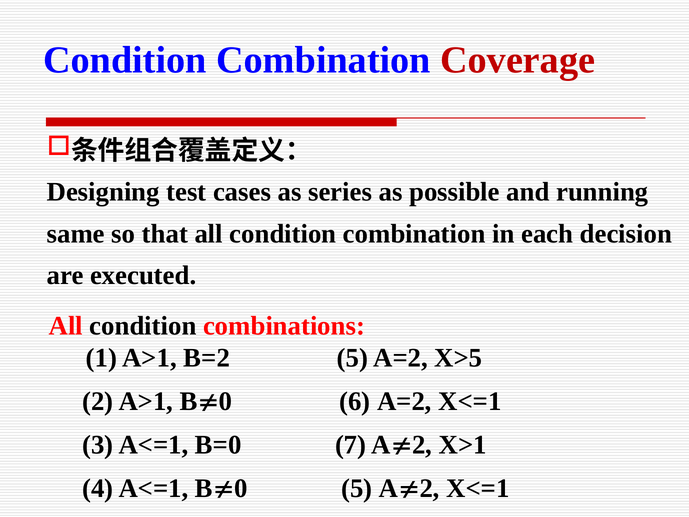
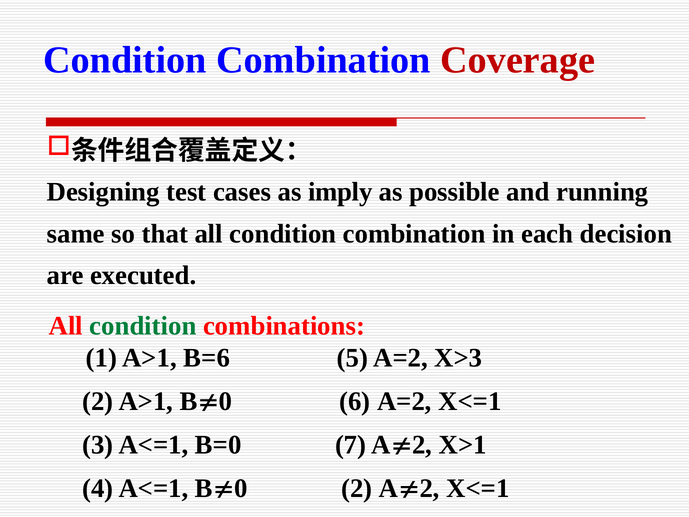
series: series -> imply
condition at (143, 326) colour: black -> green
B=2: B=2 -> B=6
X>5: X>5 -> X>3
5 at (357, 488): 5 -> 2
